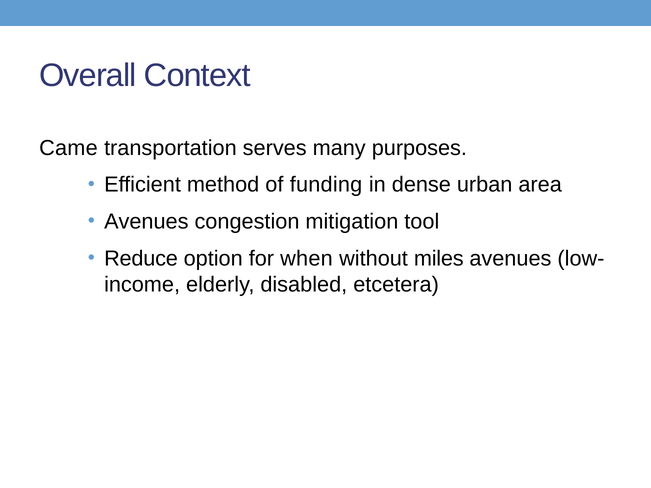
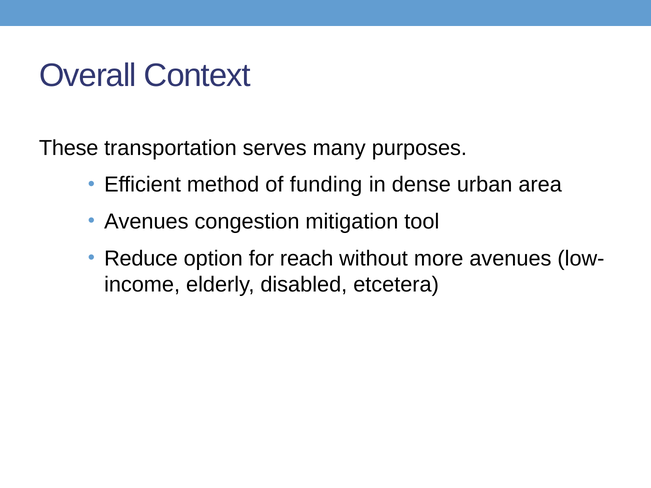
Came: Came -> These
when: when -> reach
miles: miles -> more
